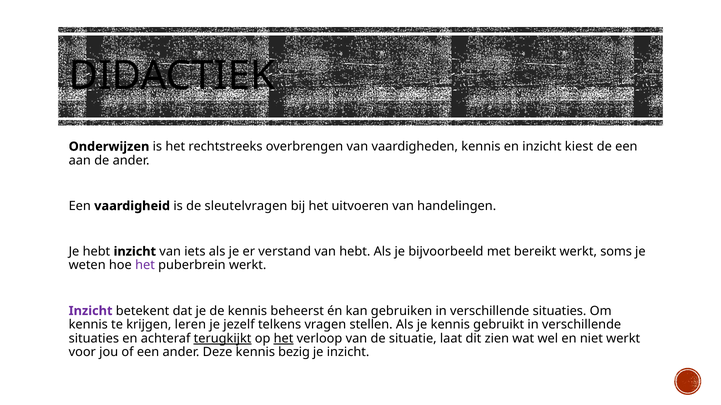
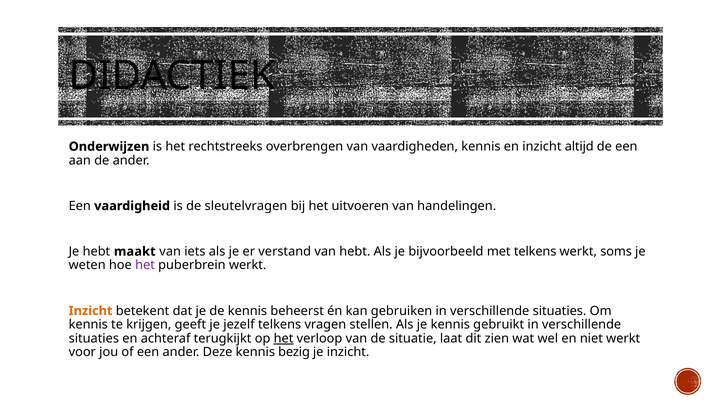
kiest: kiest -> altijd
hebt inzicht: inzicht -> maakt
met bereikt: bereikt -> telkens
Inzicht at (91, 311) colour: purple -> orange
leren: leren -> geeft
terugkijkt underline: present -> none
